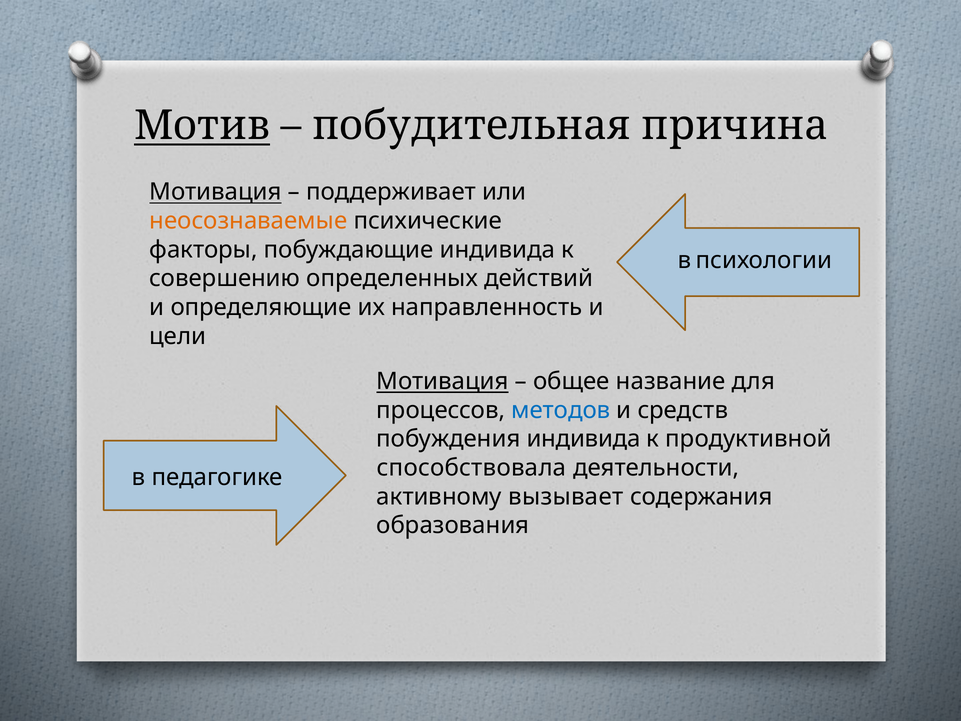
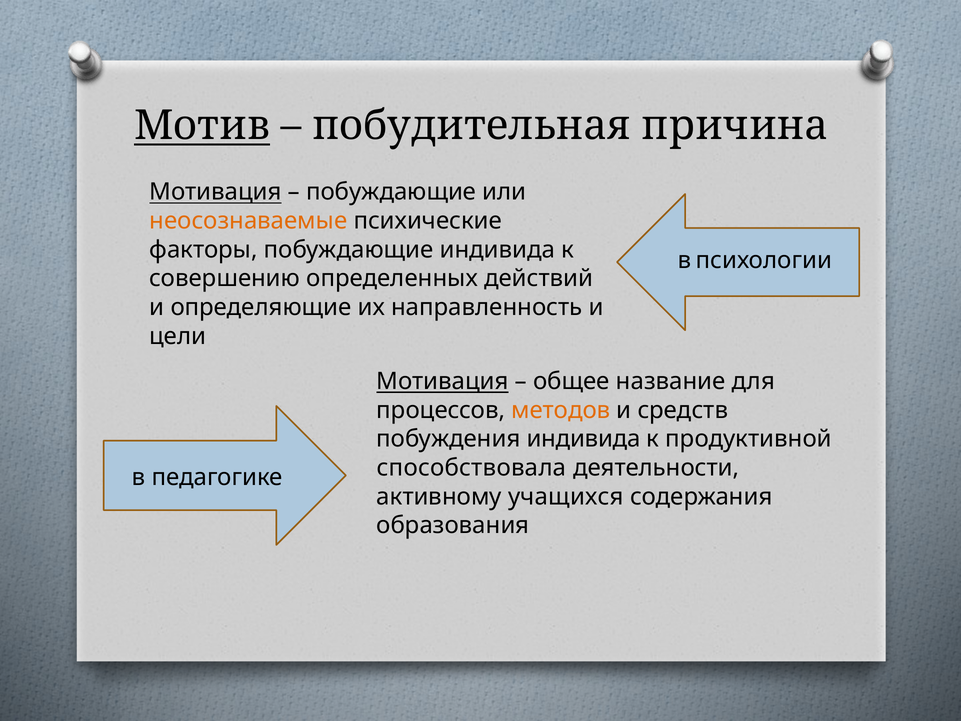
поддерживает at (391, 192): поддерживает -> побуждающие
методов colour: blue -> orange
вызывает: вызывает -> учащихся
